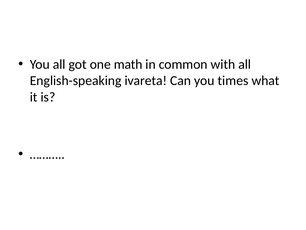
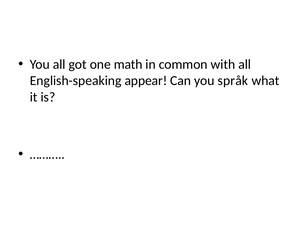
ivareta: ivareta -> appear
times: times -> språk
